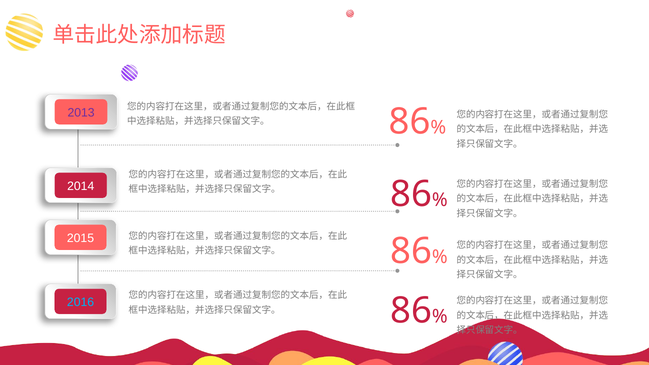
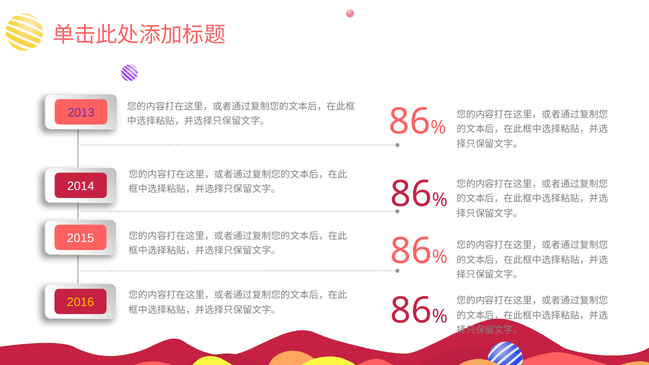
2016 colour: light blue -> yellow
